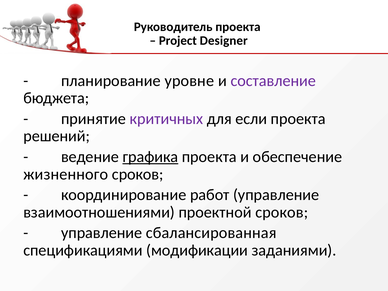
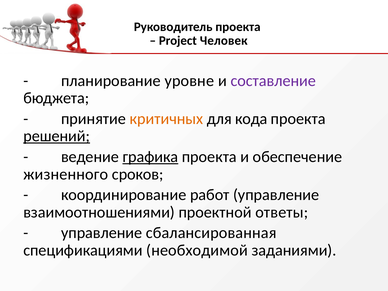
Designer: Designer -> Человек
критичных colour: purple -> orange
если: если -> кода
решений underline: none -> present
проектной сроков: сроков -> ответы
модификации: модификации -> необходимой
